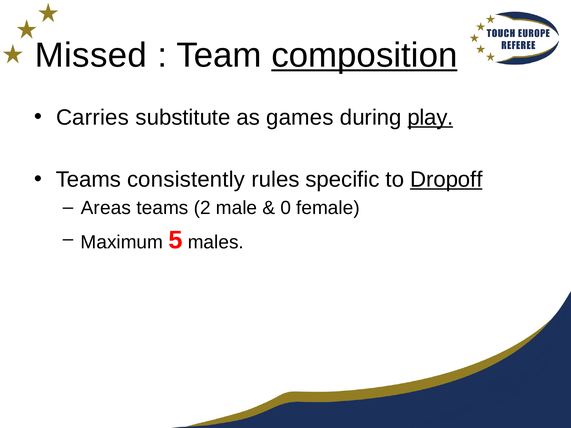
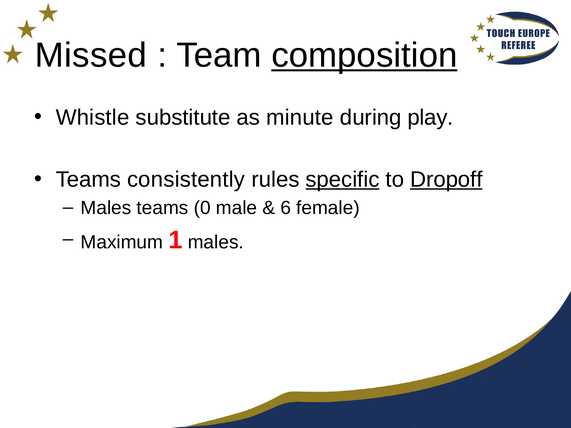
Carries: Carries -> Whistle
games: games -> minute
play underline: present -> none
specific underline: none -> present
Areas at (106, 208): Areas -> Males
2: 2 -> 0
0: 0 -> 6
5: 5 -> 1
